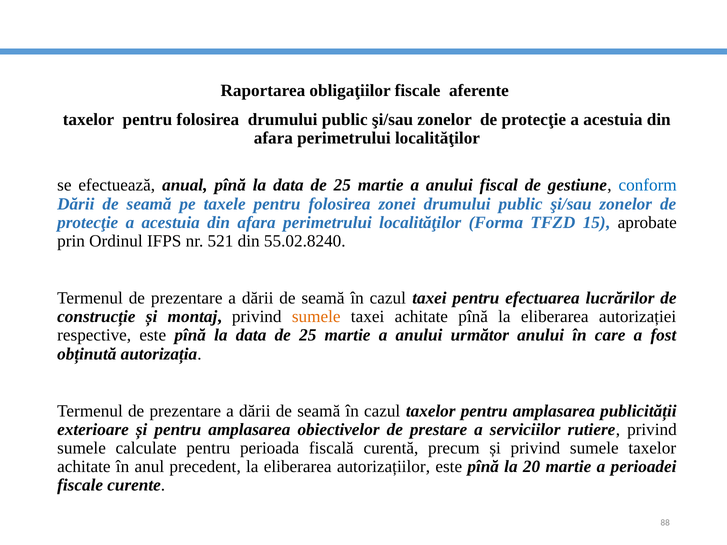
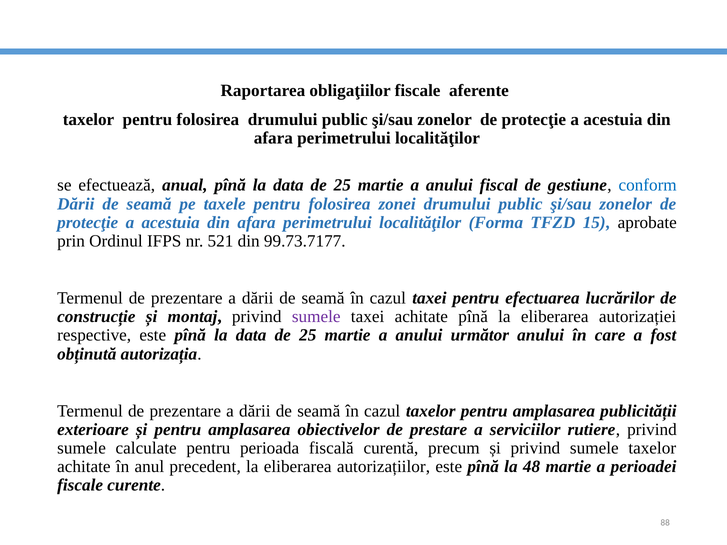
55.02.8240: 55.02.8240 -> 99.73.7177
sumele at (316, 317) colour: orange -> purple
20: 20 -> 48
